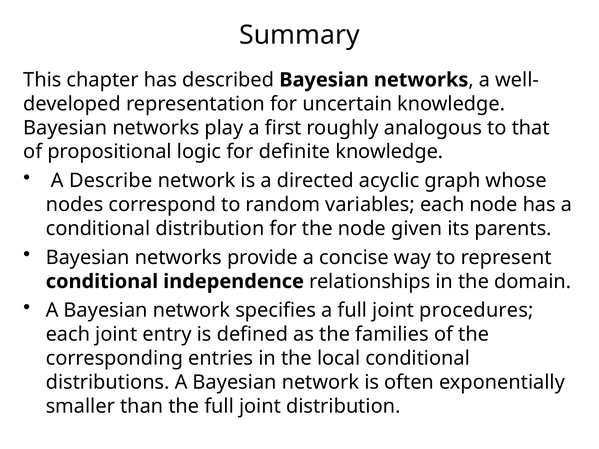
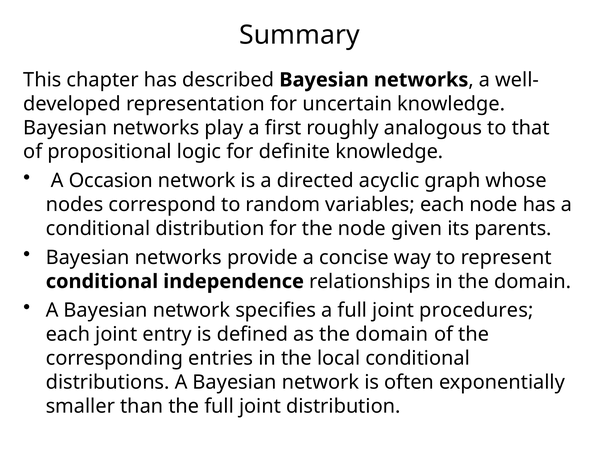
Describe: Describe -> Occasion
as the families: families -> domain
